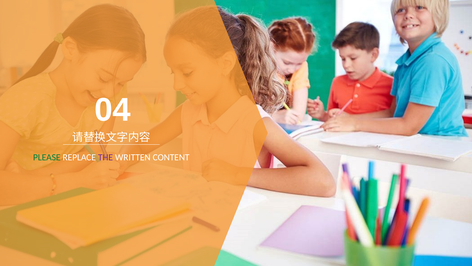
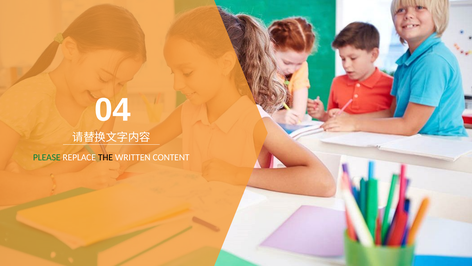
THE colour: purple -> black
